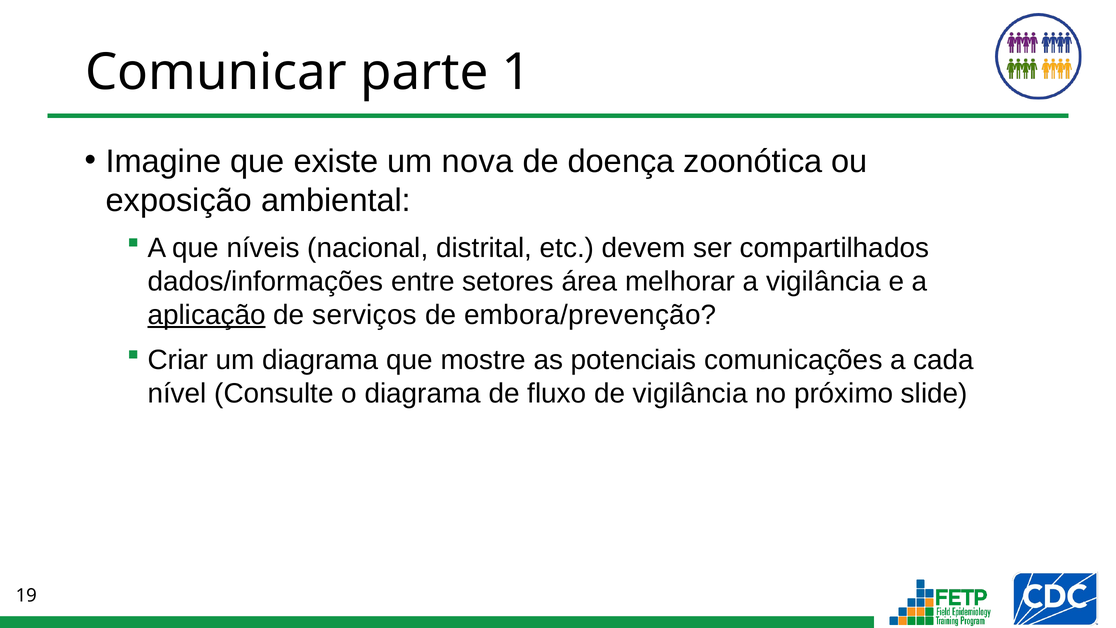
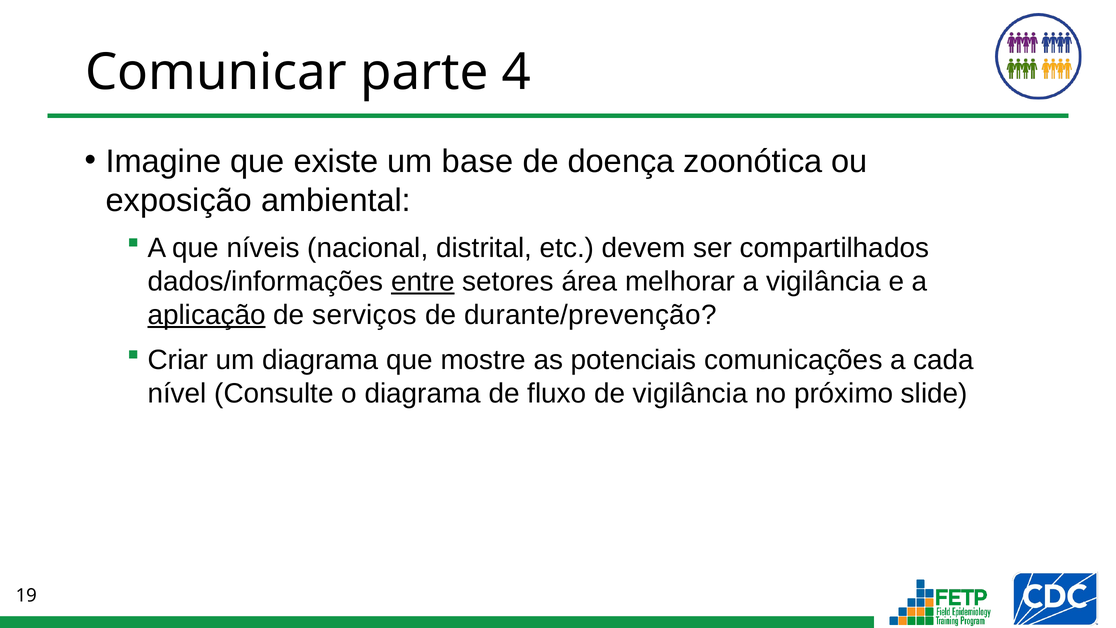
1: 1 -> 4
nova: nova -> base
entre underline: none -> present
embora/prevenção: embora/prevenção -> durante/prevenção
